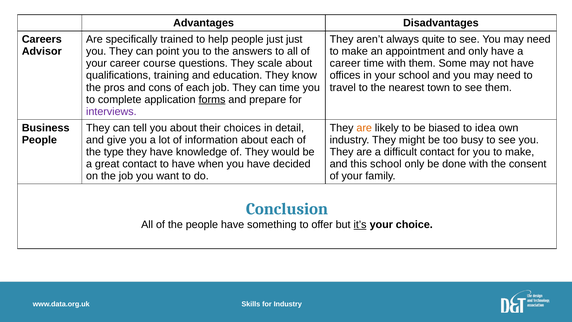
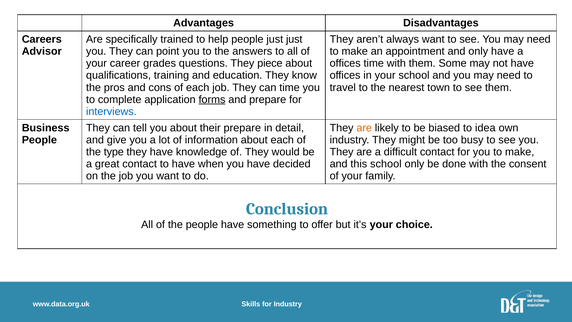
always quite: quite -> want
course: course -> grades
scale: scale -> piece
career at (345, 63): career -> offices
interviews colour: purple -> blue
their choices: choices -> prepare
it’s underline: present -> none
